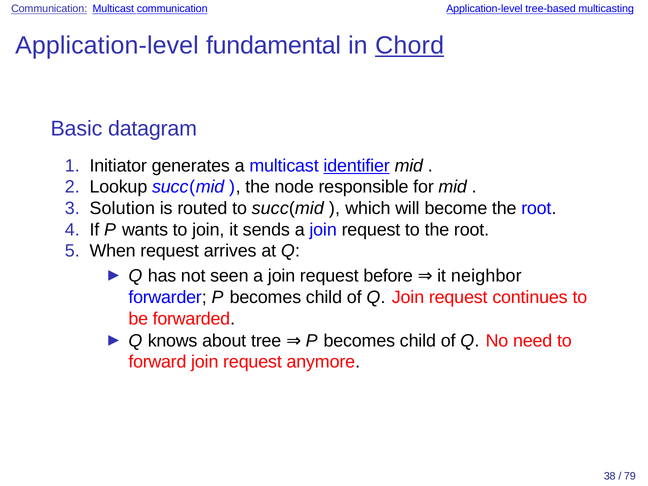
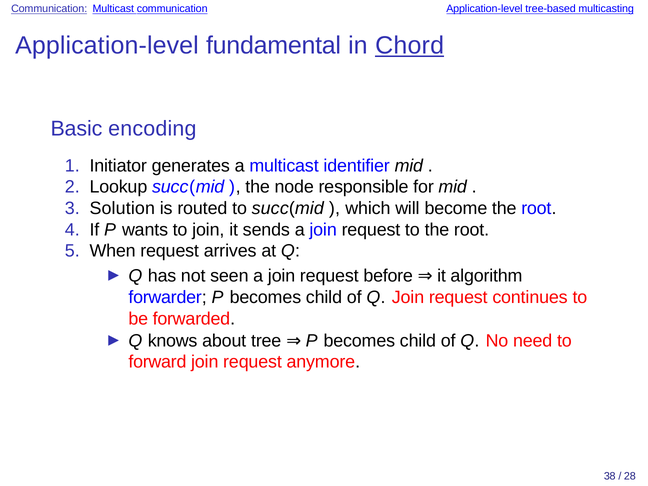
datagram: datagram -> encoding
identifier underline: present -> none
neighbor: neighbor -> algorithm
79: 79 -> 28
